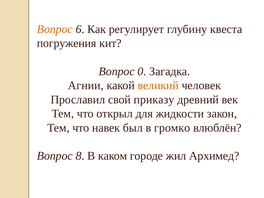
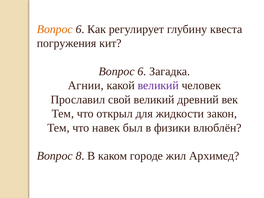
0 at (142, 71): 0 -> 6
великий at (158, 85) colour: orange -> purple
свой приказу: приказу -> великий
громко: громко -> физики
